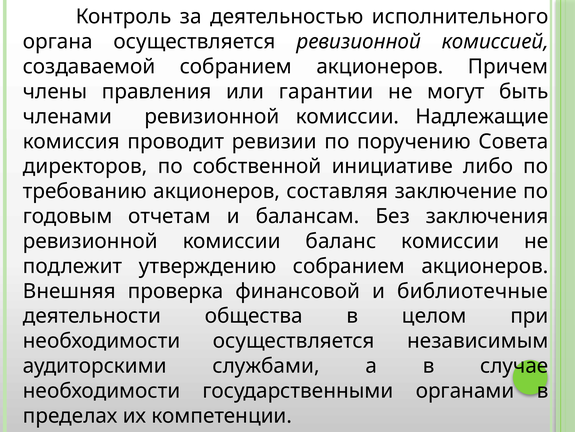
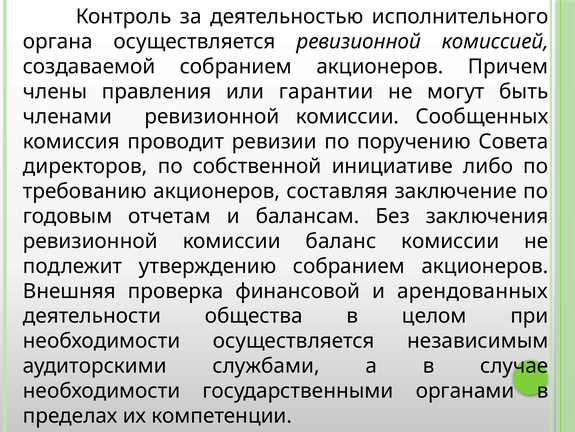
Надлежащие: Надлежащие -> Сообщенных
библиотечные: библиотечные -> арендованных
